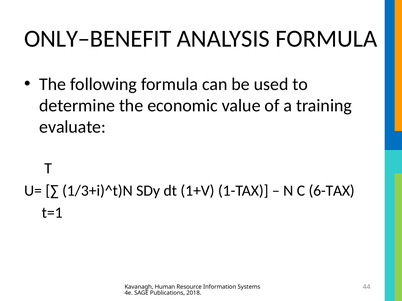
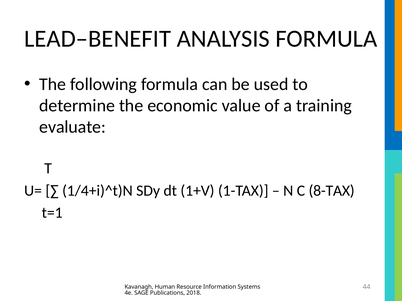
ONLY–BENEFIT: ONLY–BENEFIT -> LEAD–BENEFIT
1/3+i)^t)N: 1/3+i)^t)N -> 1/4+i)^t)N
6-TAX: 6-TAX -> 8-TAX
